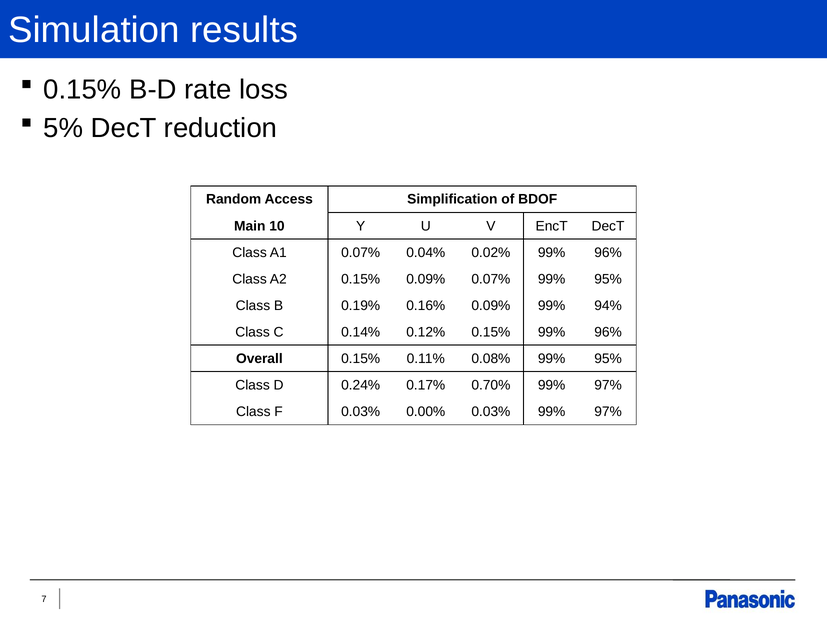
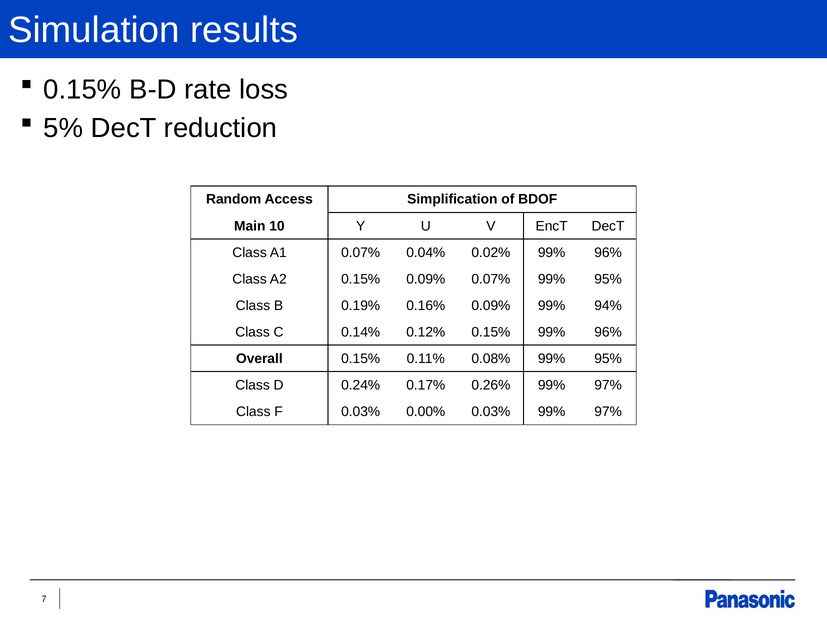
0.70%: 0.70% -> 0.26%
